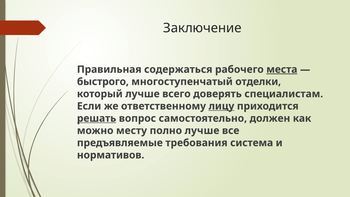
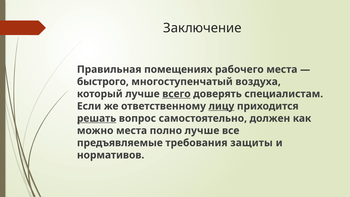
содержаться: содержаться -> помещениях
места at (282, 69) underline: present -> none
отделки: отделки -> воздуха
всего underline: none -> present
можно месту: месту -> места
система: система -> защиты
